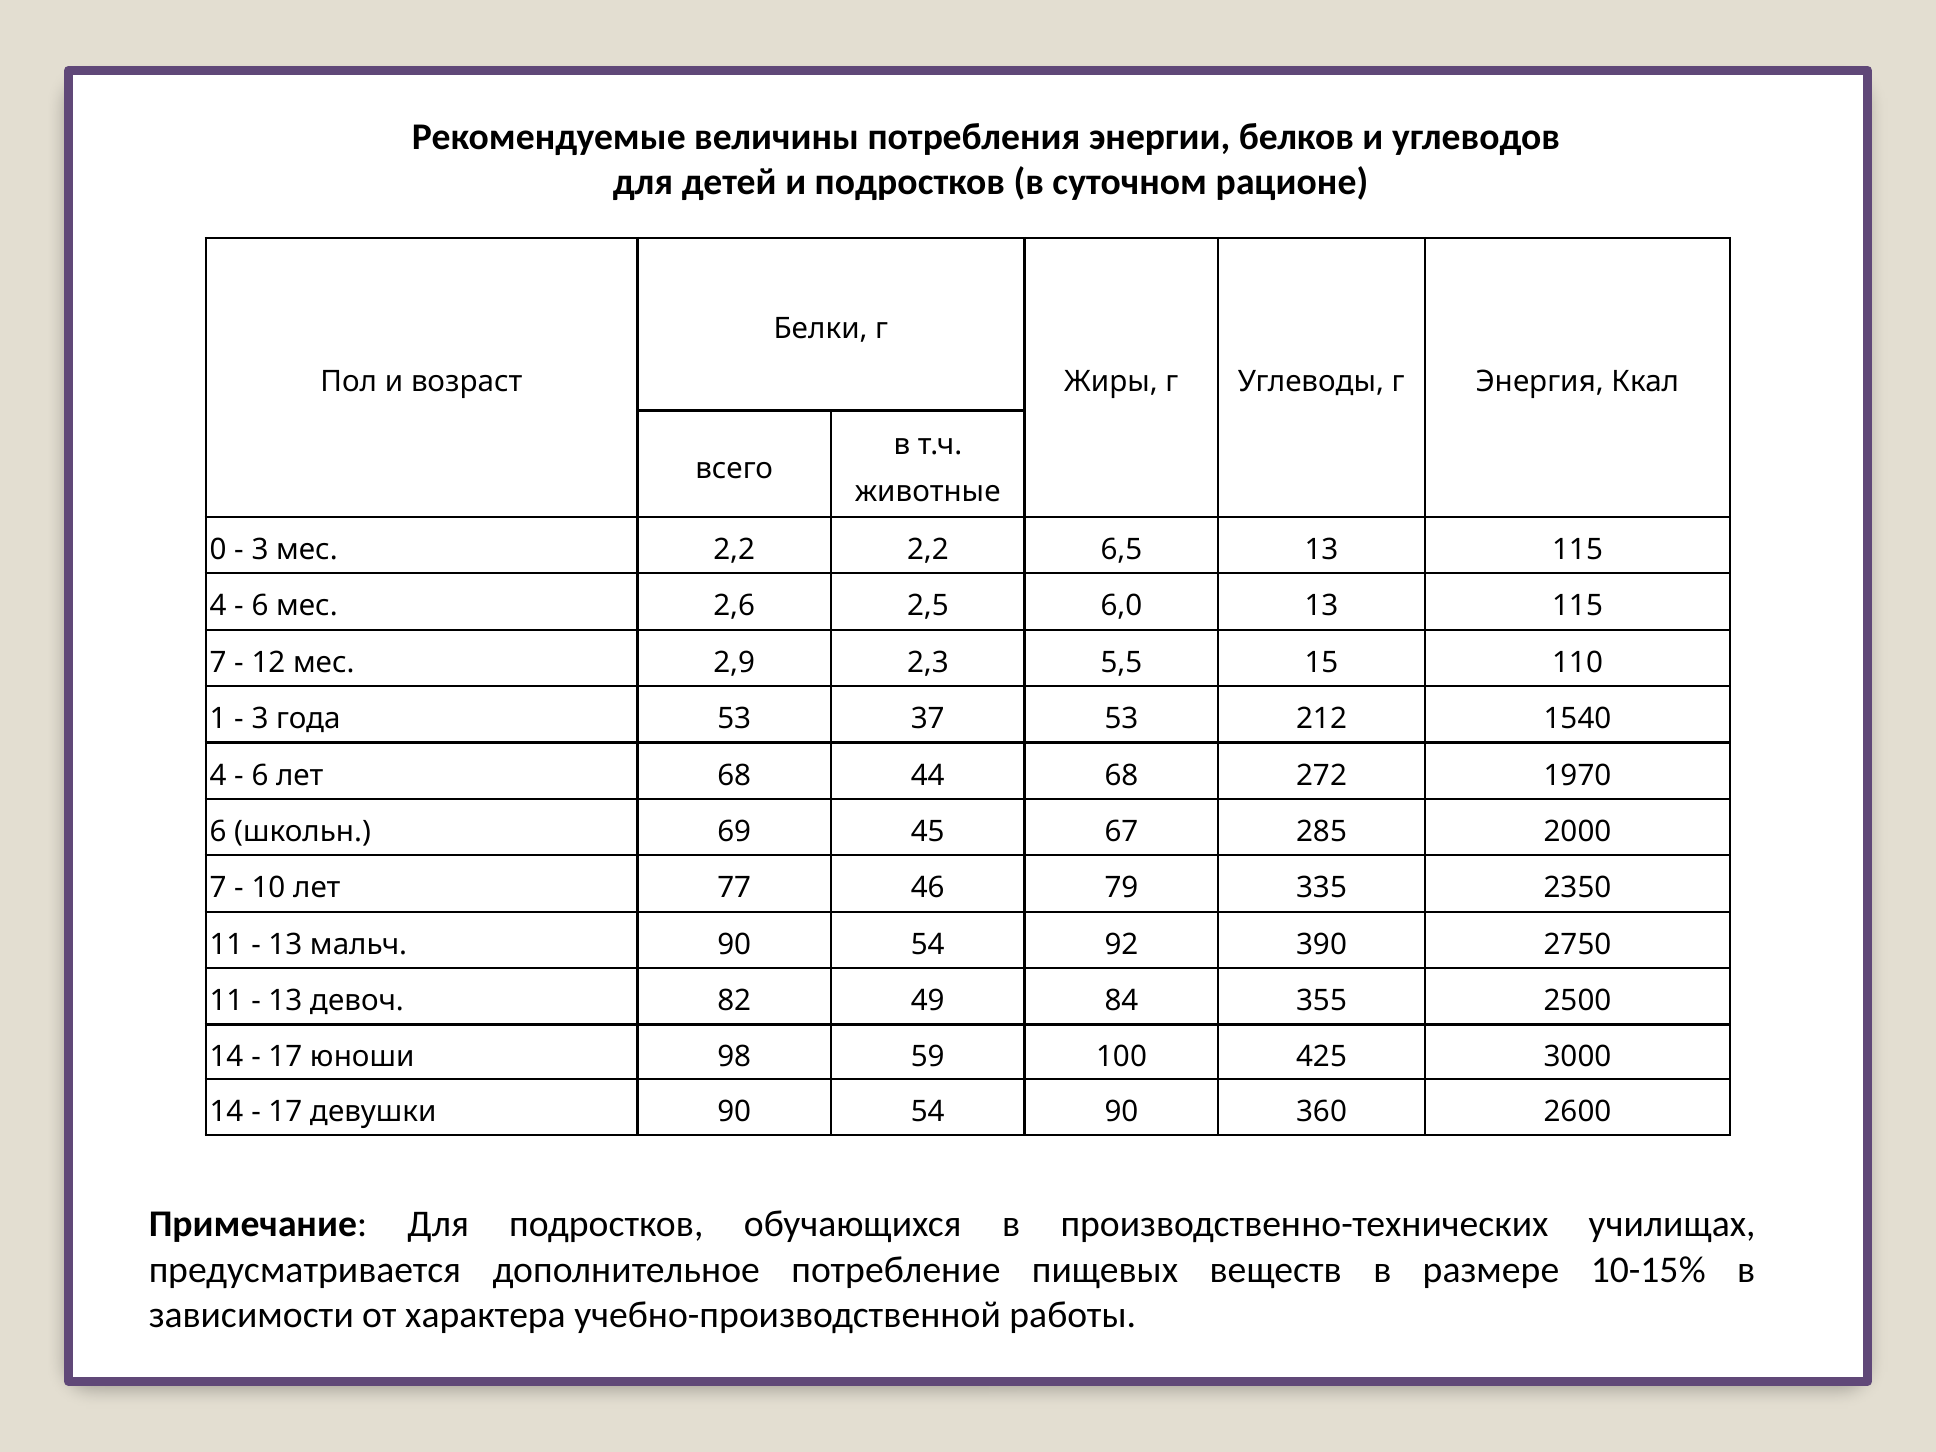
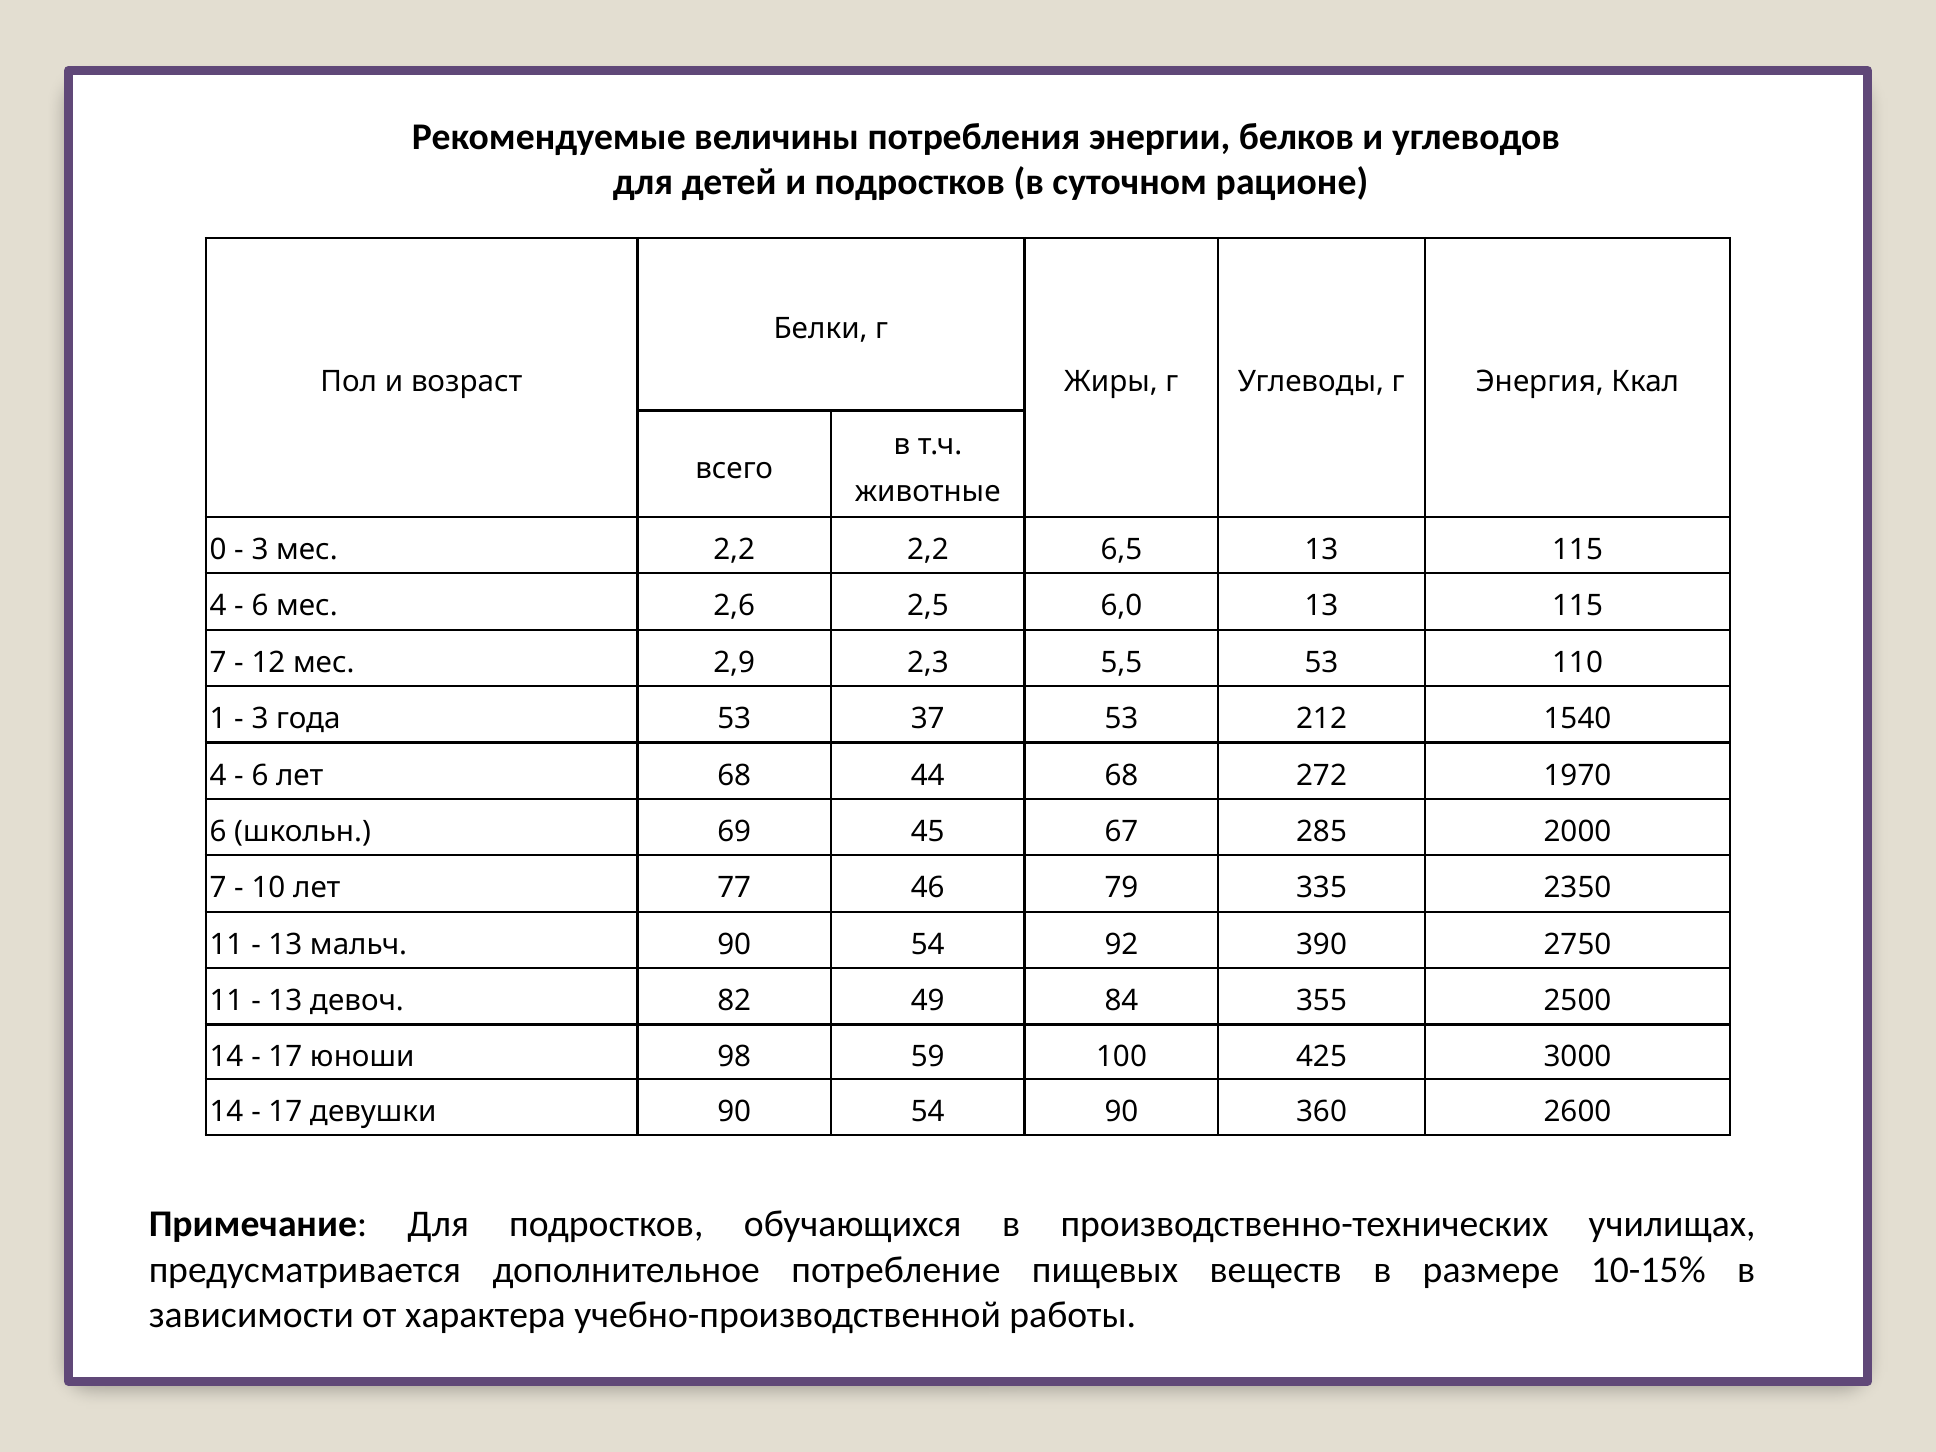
5,5 15: 15 -> 53
